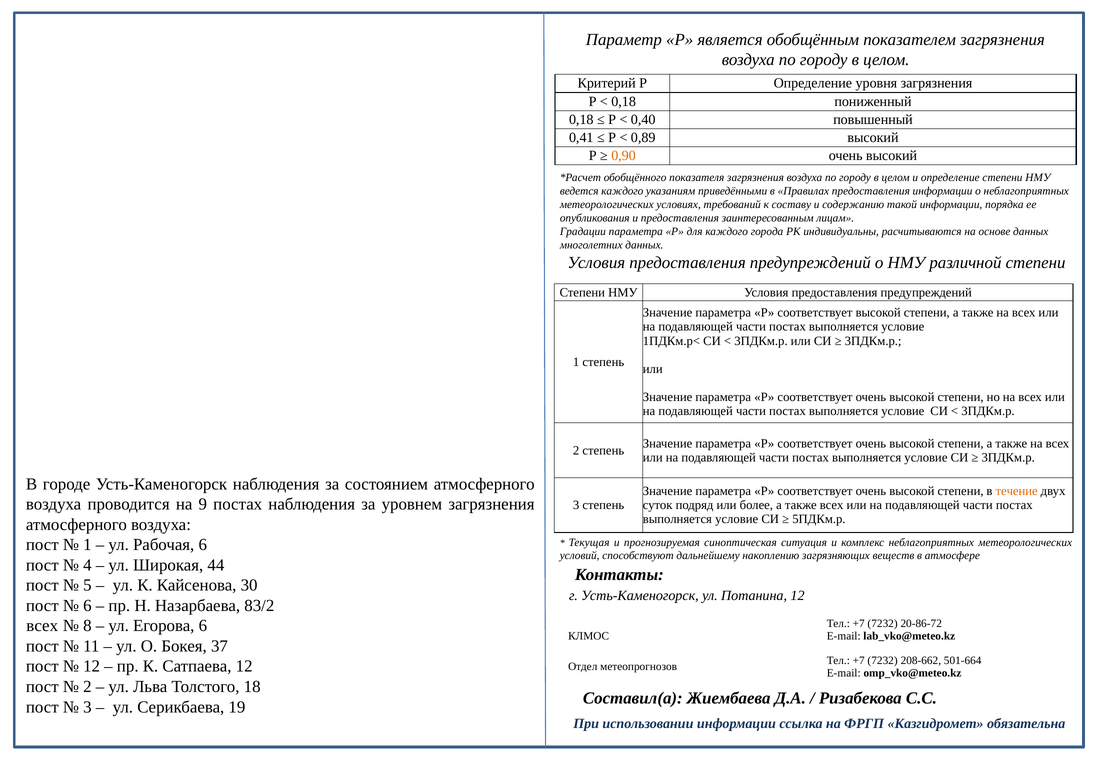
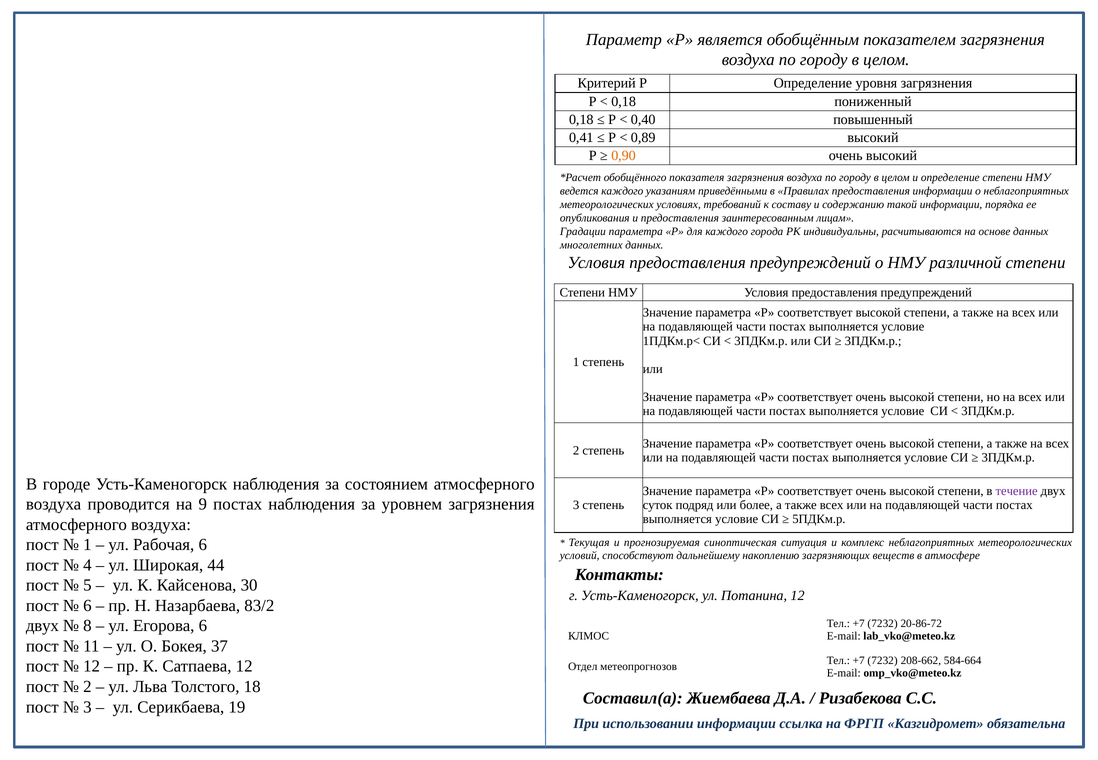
течение colour: orange -> purple
всех at (42, 626): всех -> двух
501-664: 501-664 -> 584-664
